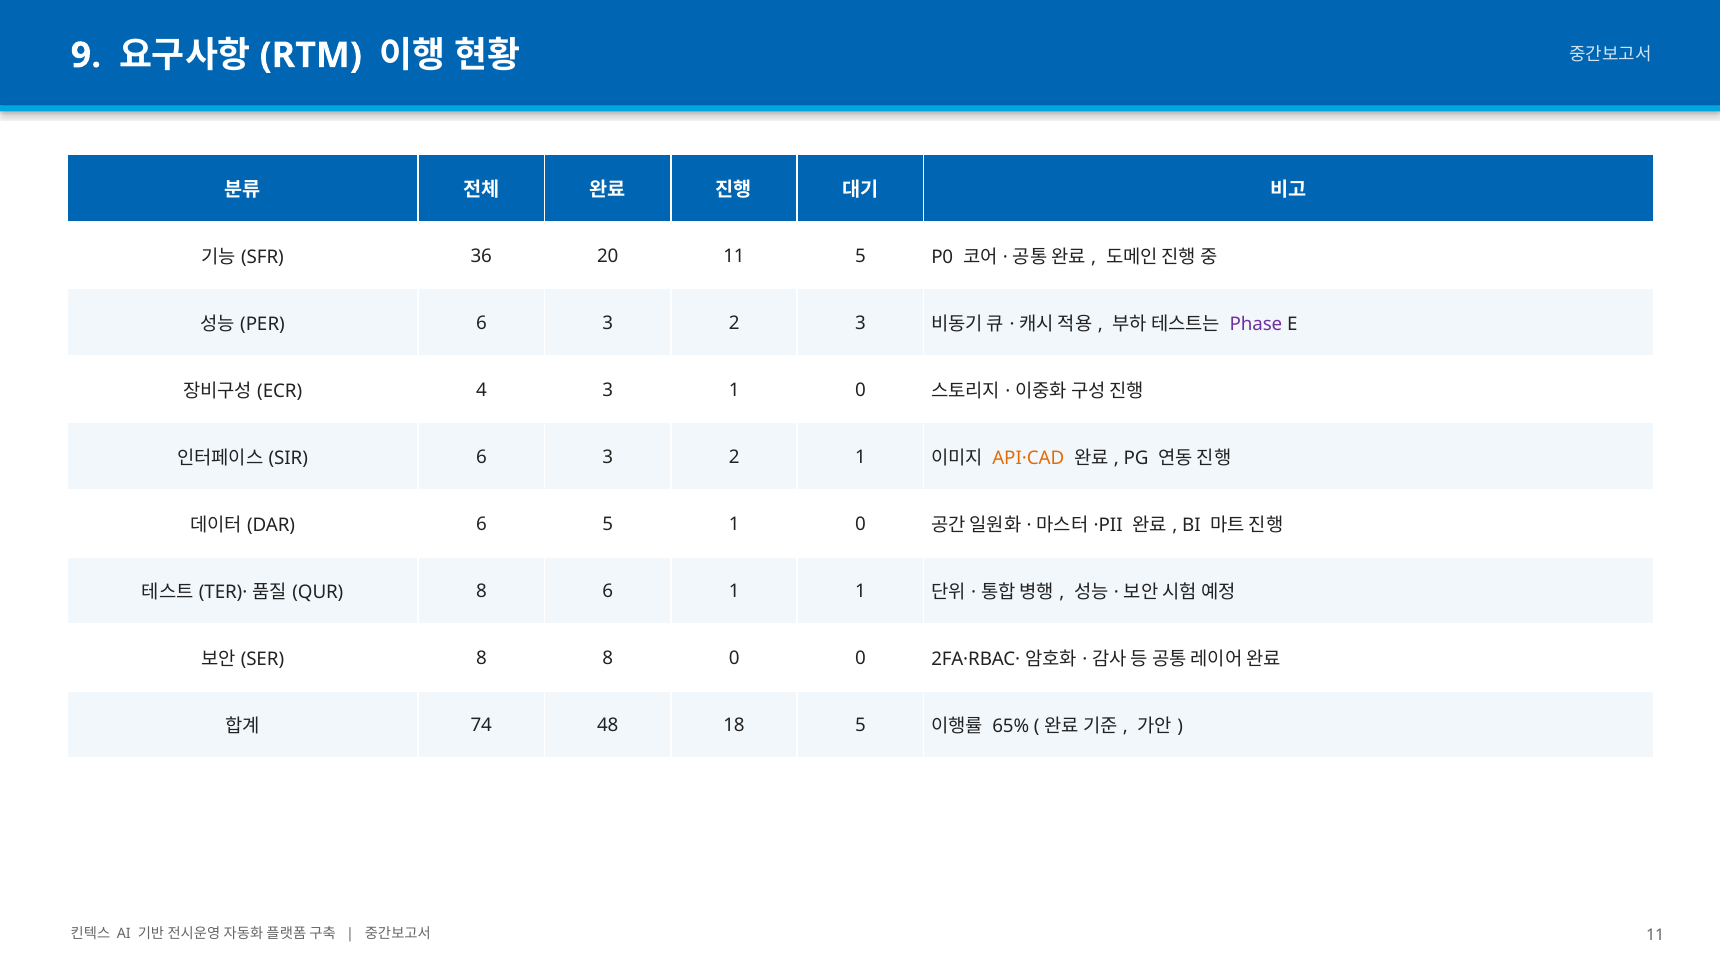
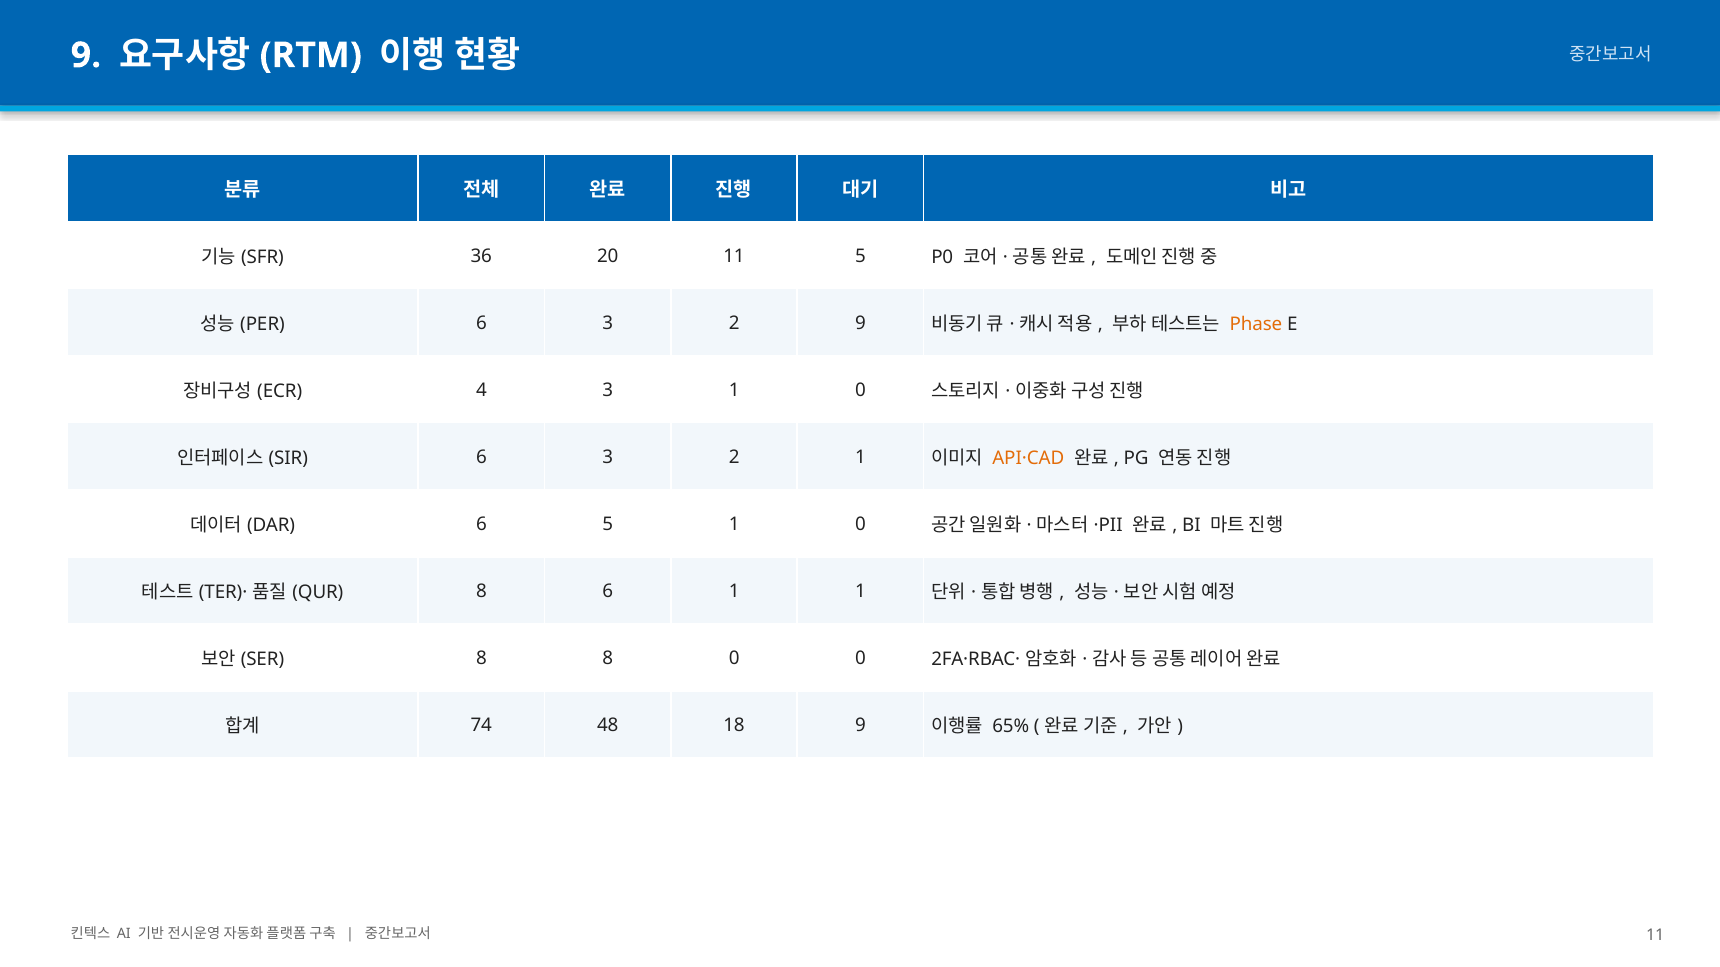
2 3: 3 -> 9
Phase colour: purple -> orange
18 5: 5 -> 9
